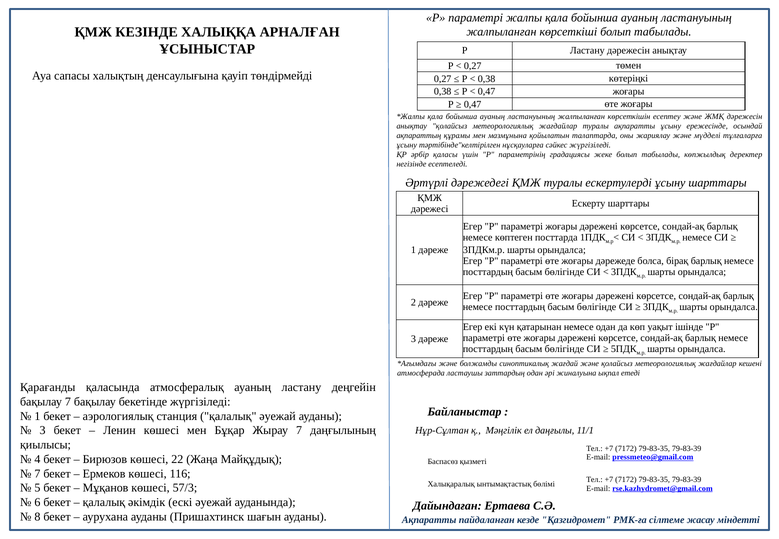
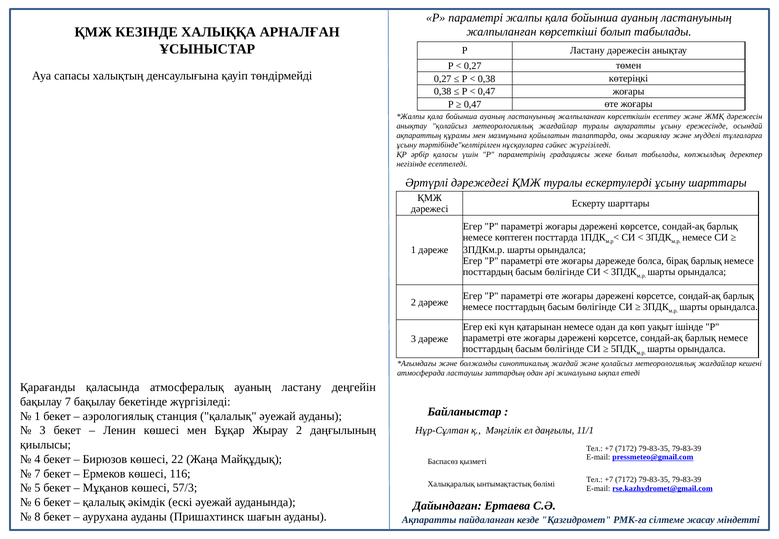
Жырау 7: 7 -> 2
